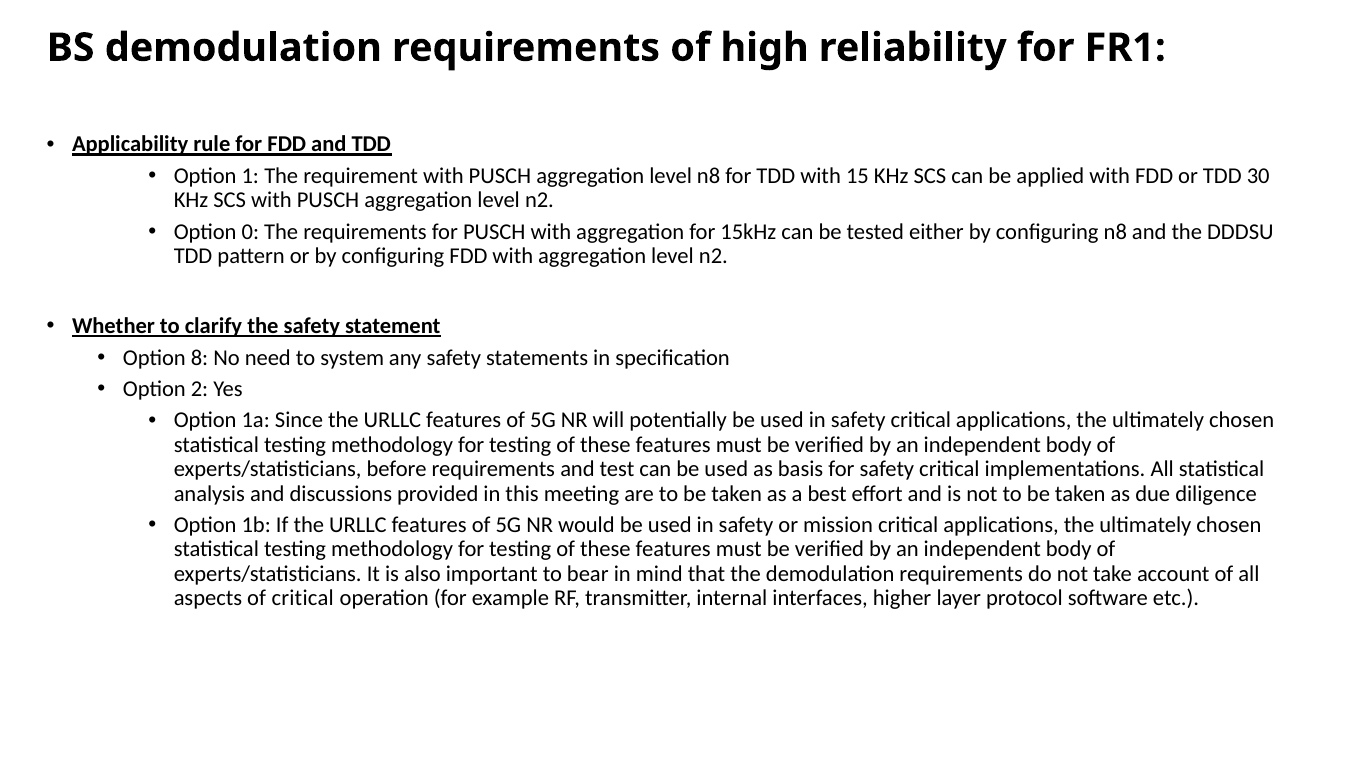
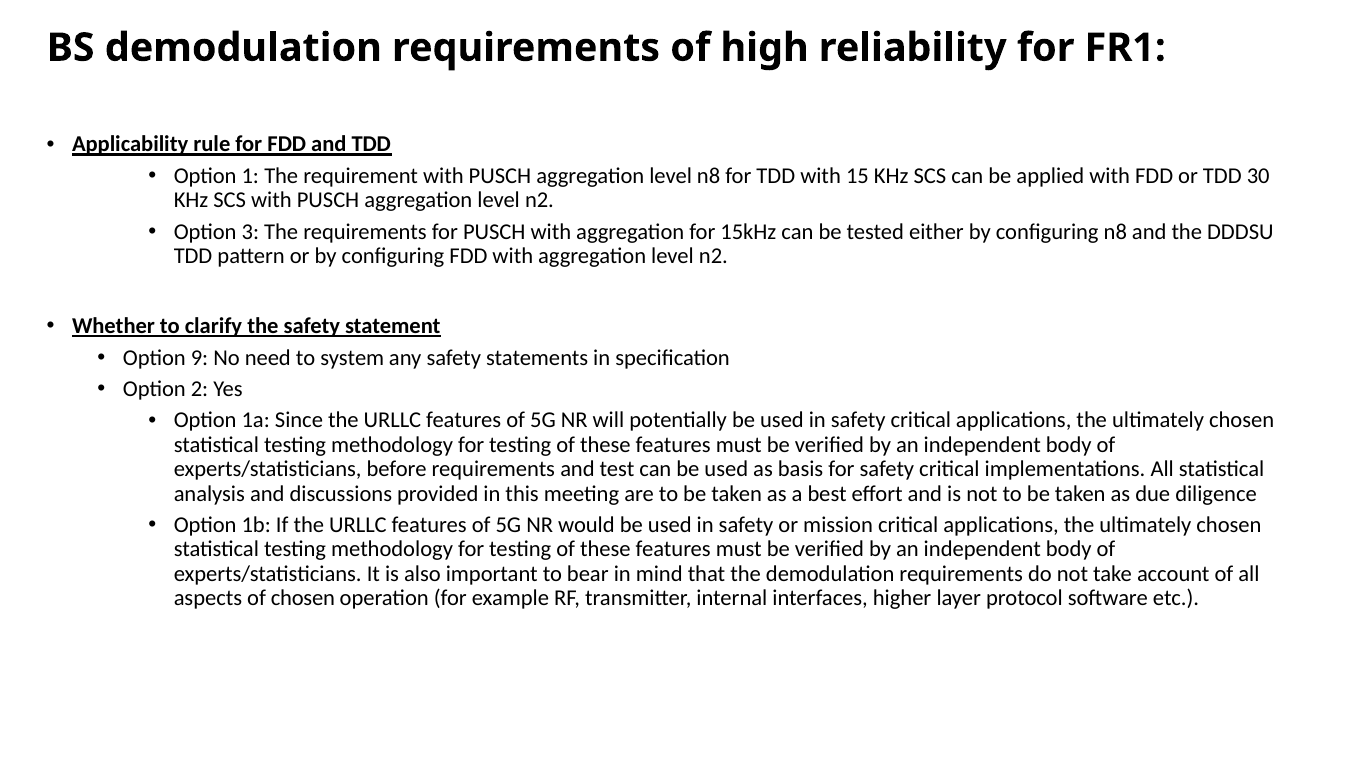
0: 0 -> 3
8: 8 -> 9
of critical: critical -> chosen
